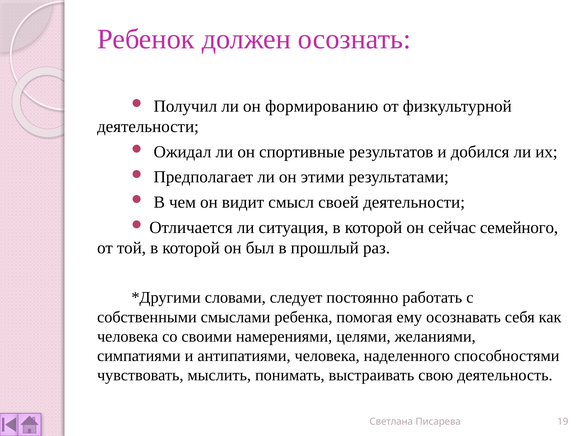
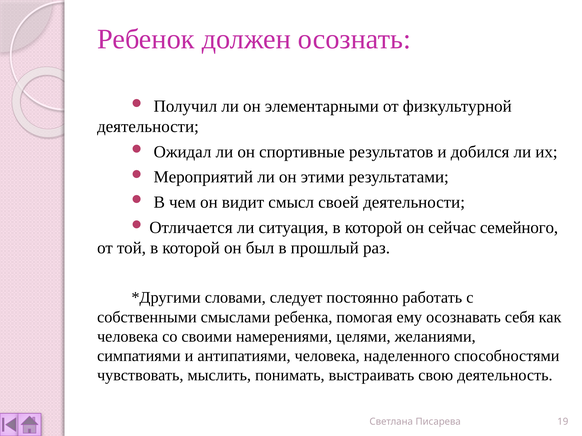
формированию: формированию -> элементарными
Предполагает: Предполагает -> Мероприятий
